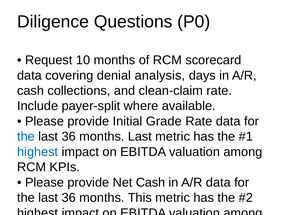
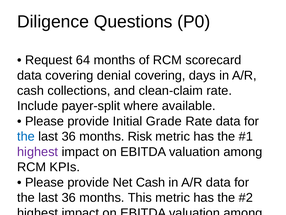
10: 10 -> 64
denial analysis: analysis -> covering
months Last: Last -> Risk
highest at (38, 152) colour: blue -> purple
